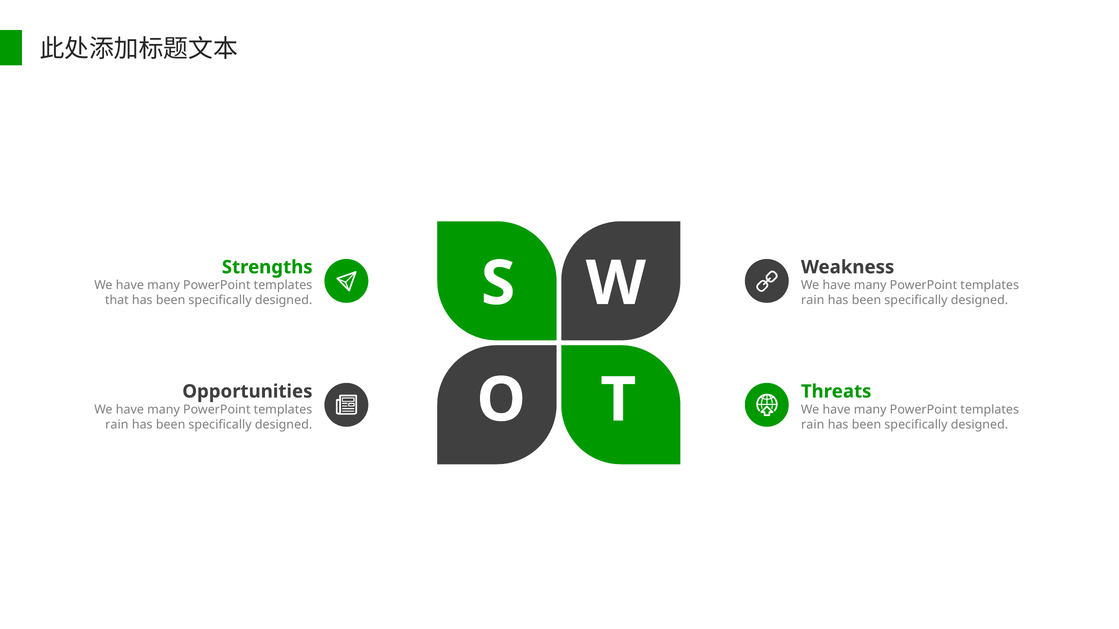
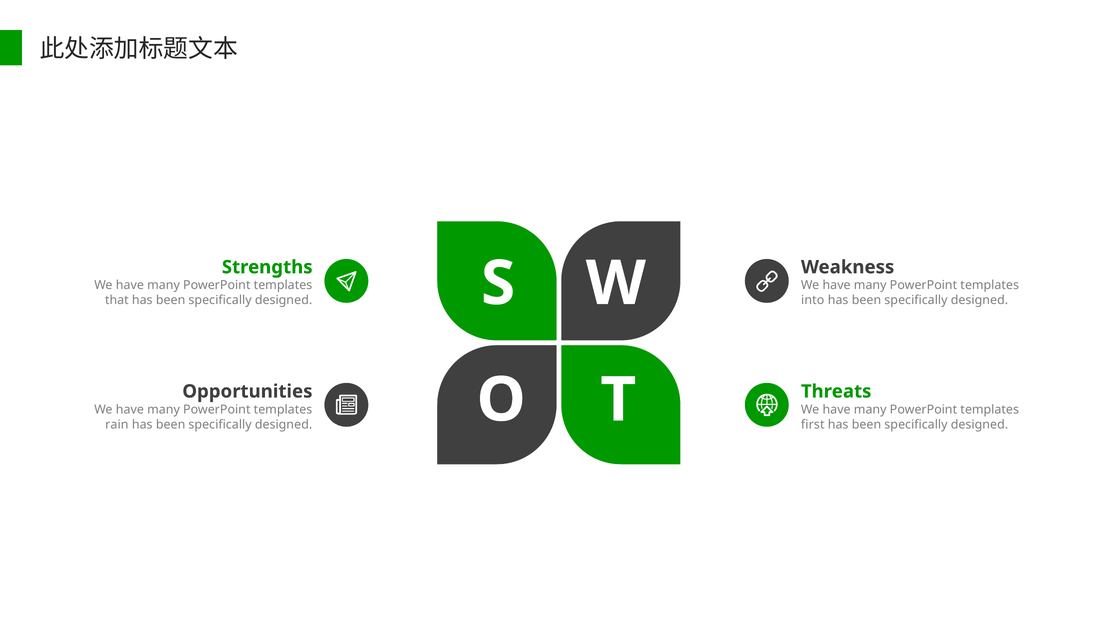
rain at (813, 300): rain -> into
rain at (813, 425): rain -> first
